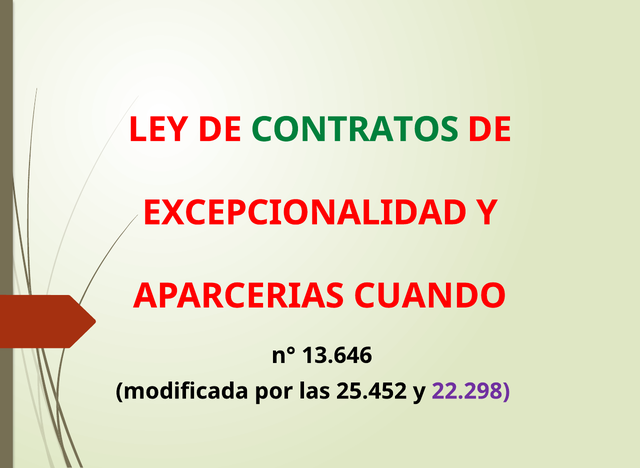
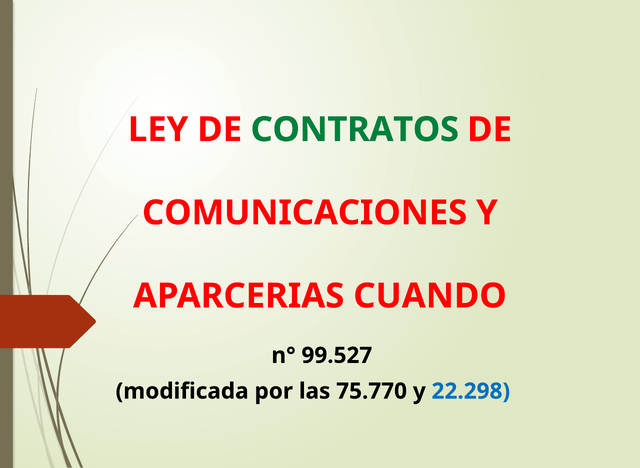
EXCEPCIONALIDAD: EXCEPCIONALIDAD -> COMUNICACIONES
13.646: 13.646 -> 99.527
25.452: 25.452 -> 75.770
22.298 colour: purple -> blue
